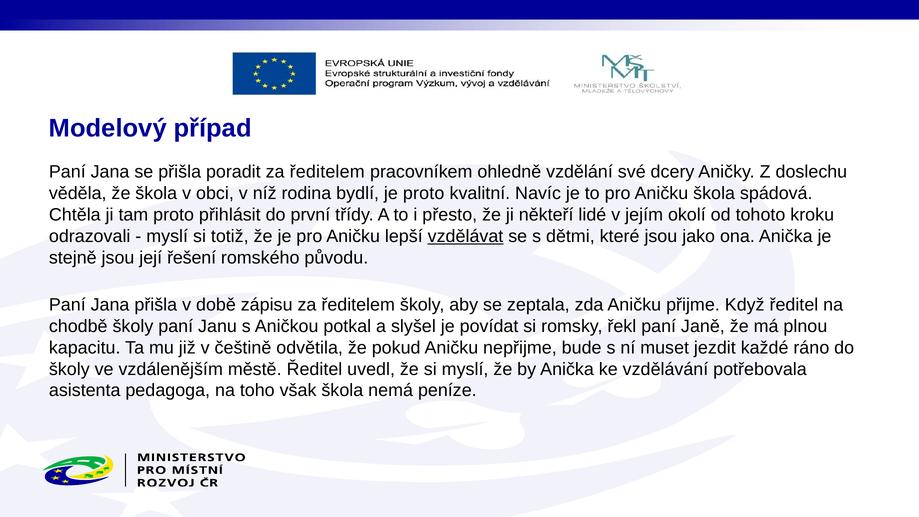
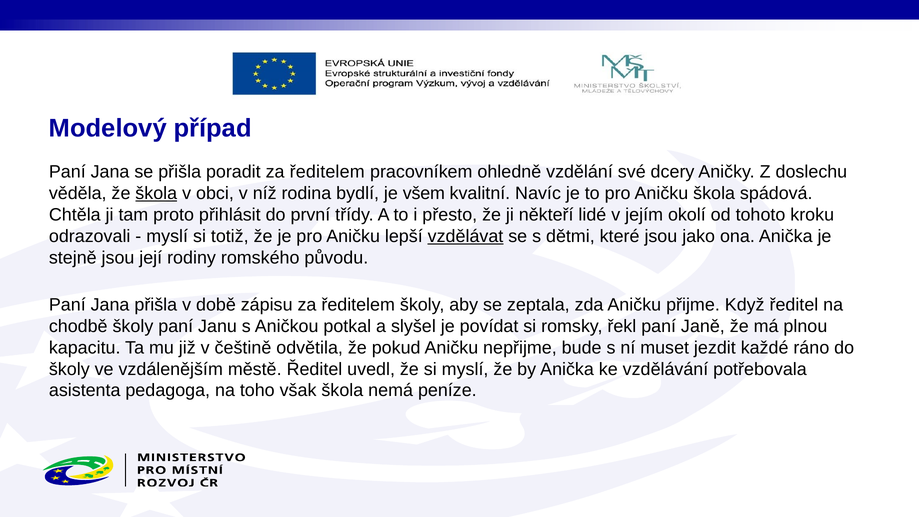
škola at (156, 193) underline: none -> present
je proto: proto -> všem
řešení: řešení -> rodiny
